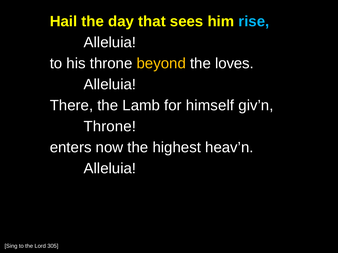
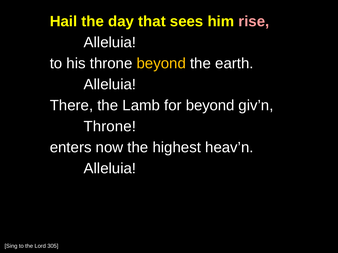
rise colour: light blue -> pink
loves: loves -> earth
for himself: himself -> beyond
